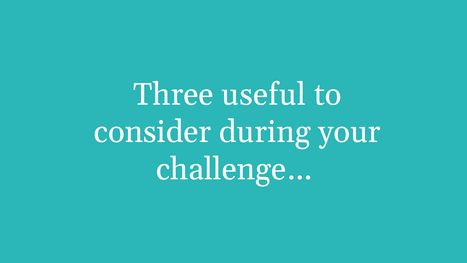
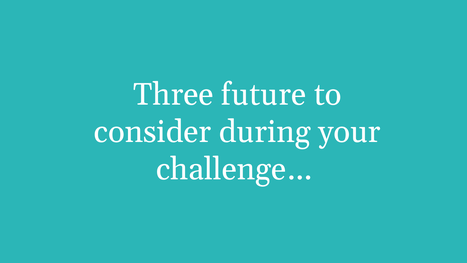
useful: useful -> future
